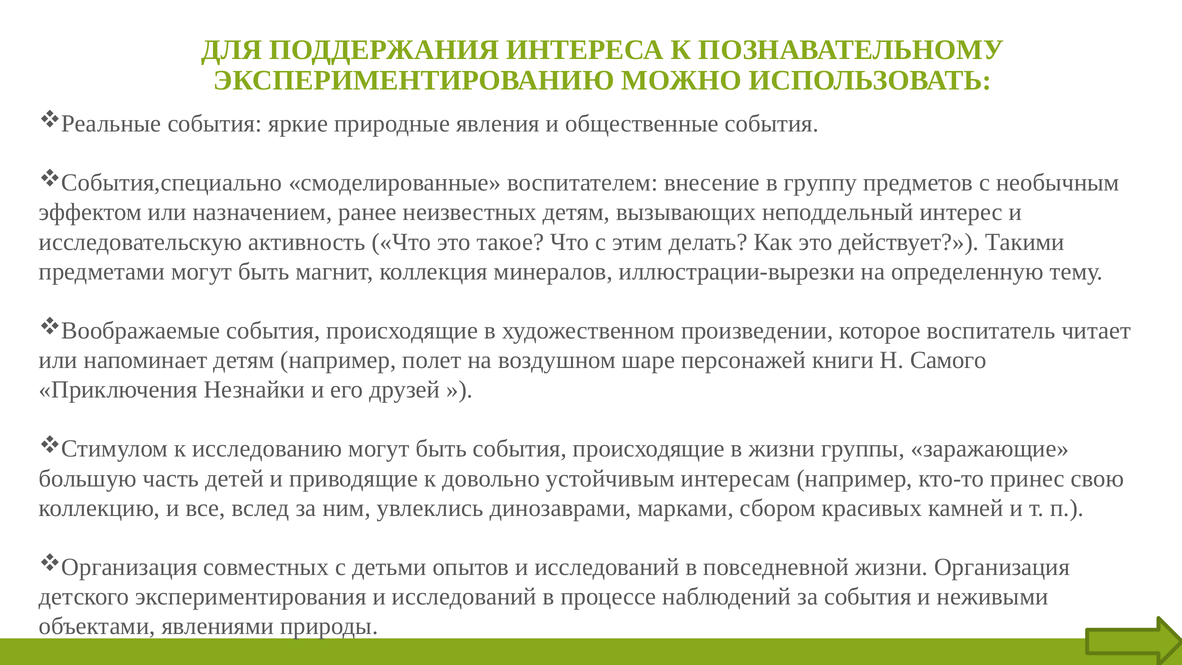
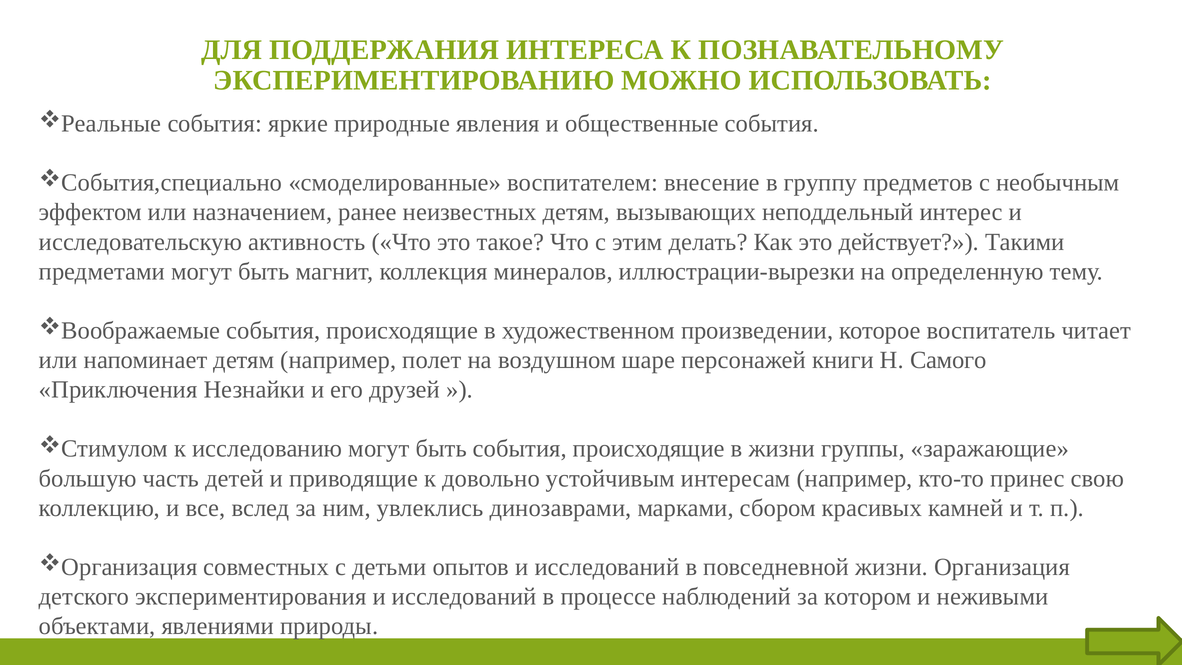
за события: события -> котором
